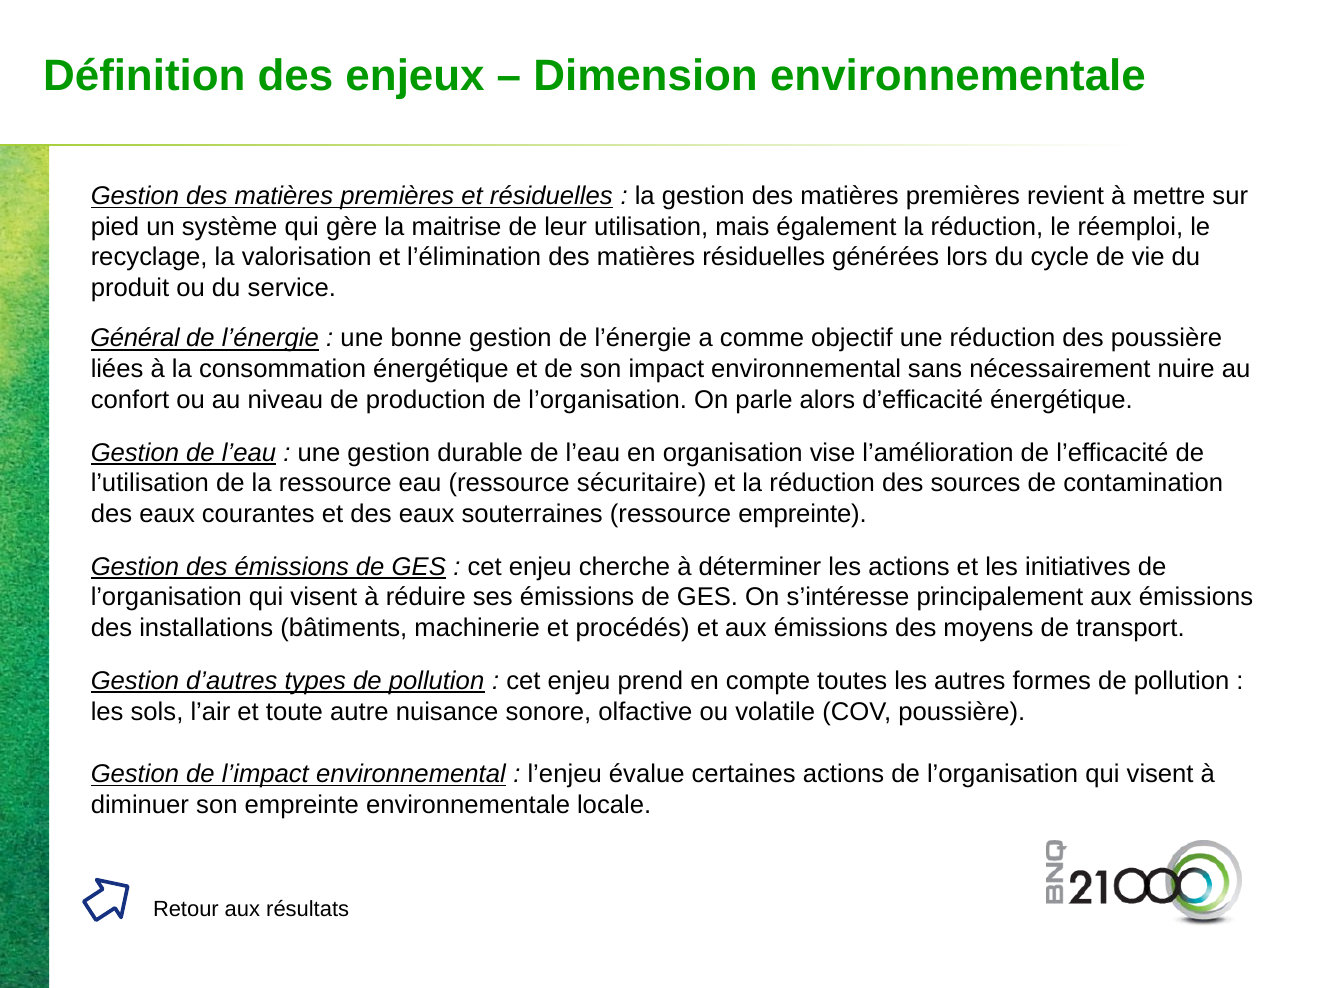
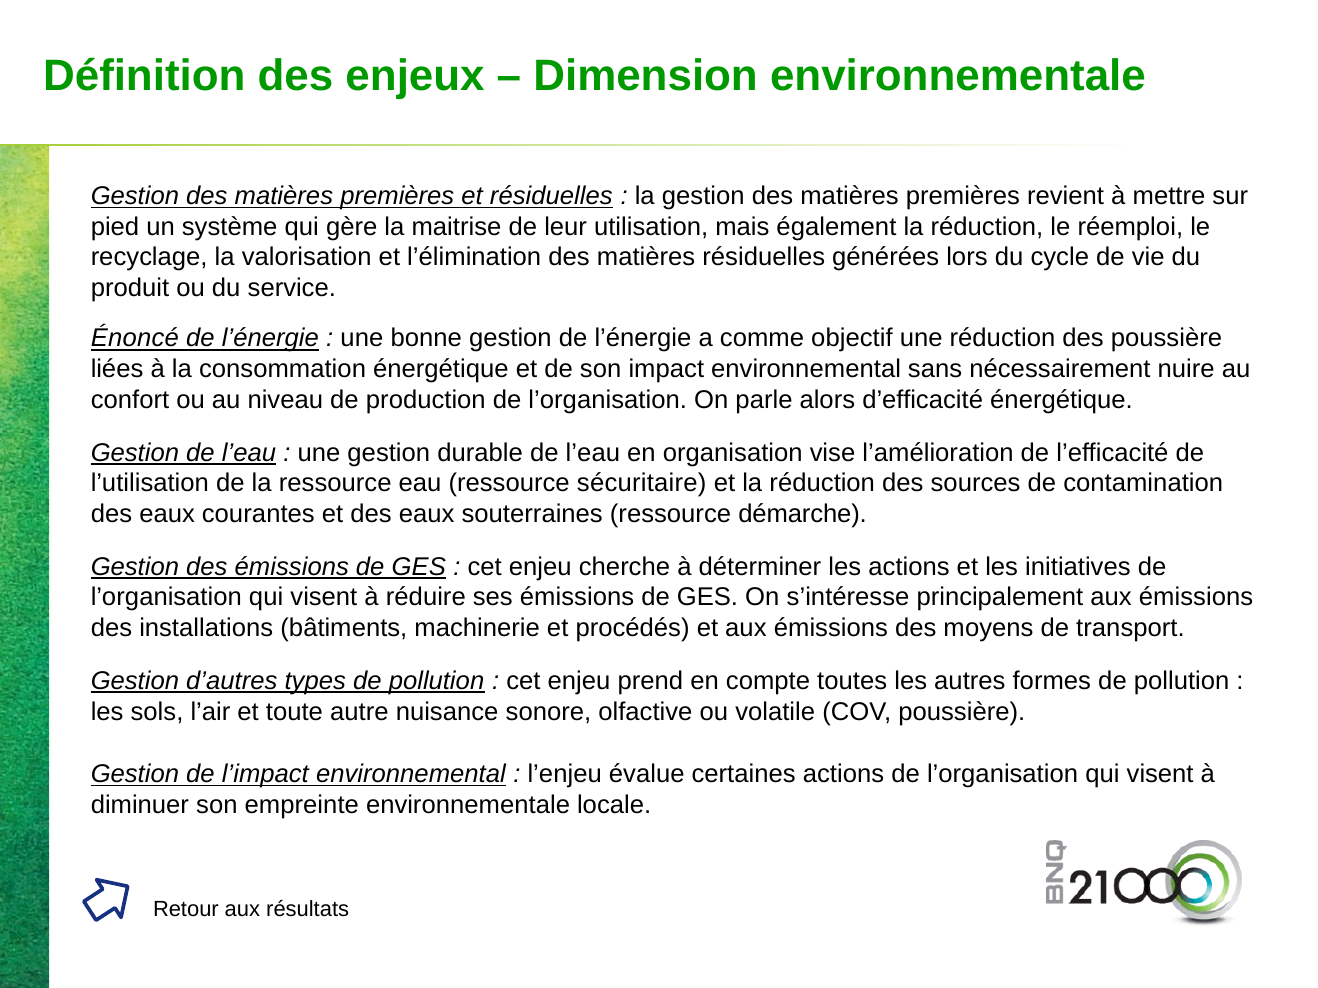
Général: Général -> Énoncé
ressource empreinte: empreinte -> démarche
